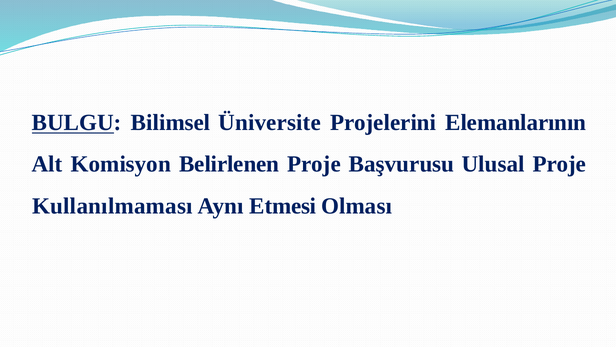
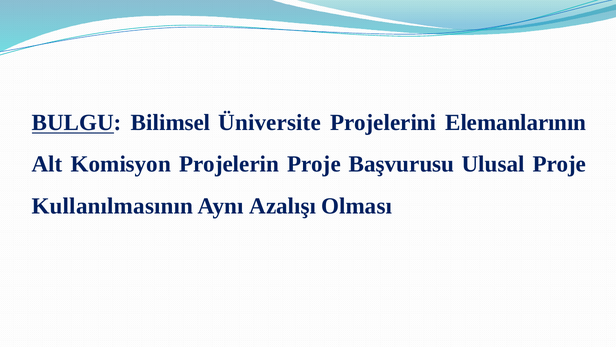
Belirlenen: Belirlenen -> Projelerin
Kullanılmaması: Kullanılmaması -> Kullanılmasının
Etmesi: Etmesi -> Azalışı
